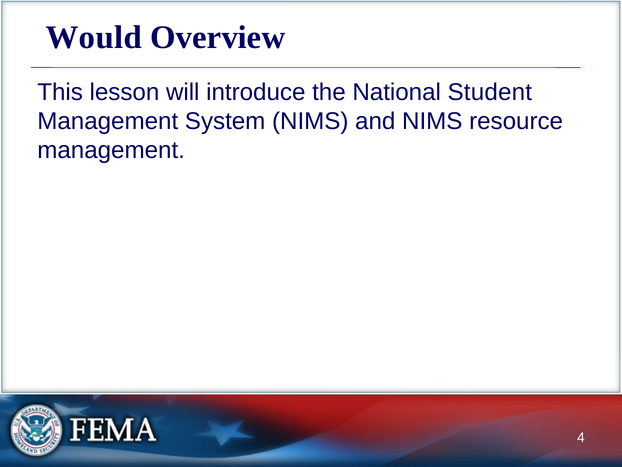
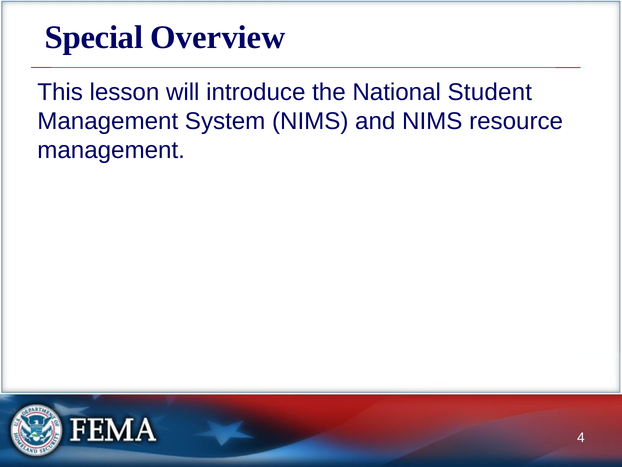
Would: Would -> Special
